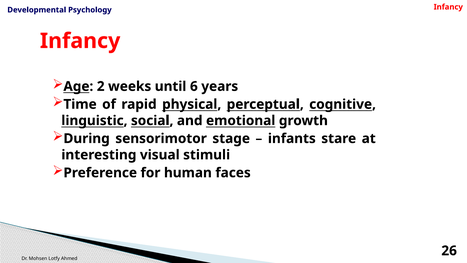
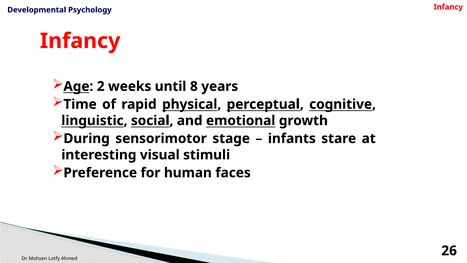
6: 6 -> 8
